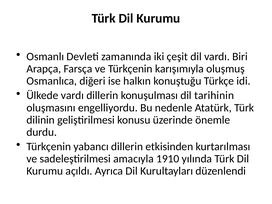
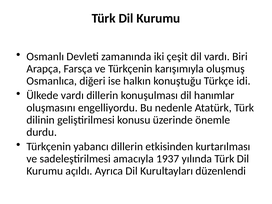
tarihinin: tarihinin -> hanımlar
1910: 1910 -> 1937
